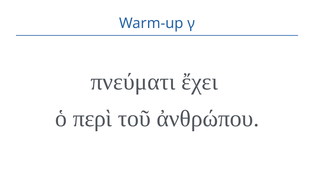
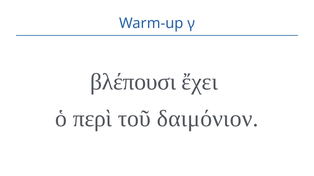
πνεύματι: πνεύματι -> βλέπουσι
ἀνθρώπου: ἀνθρώπου -> δαιμόνιον
